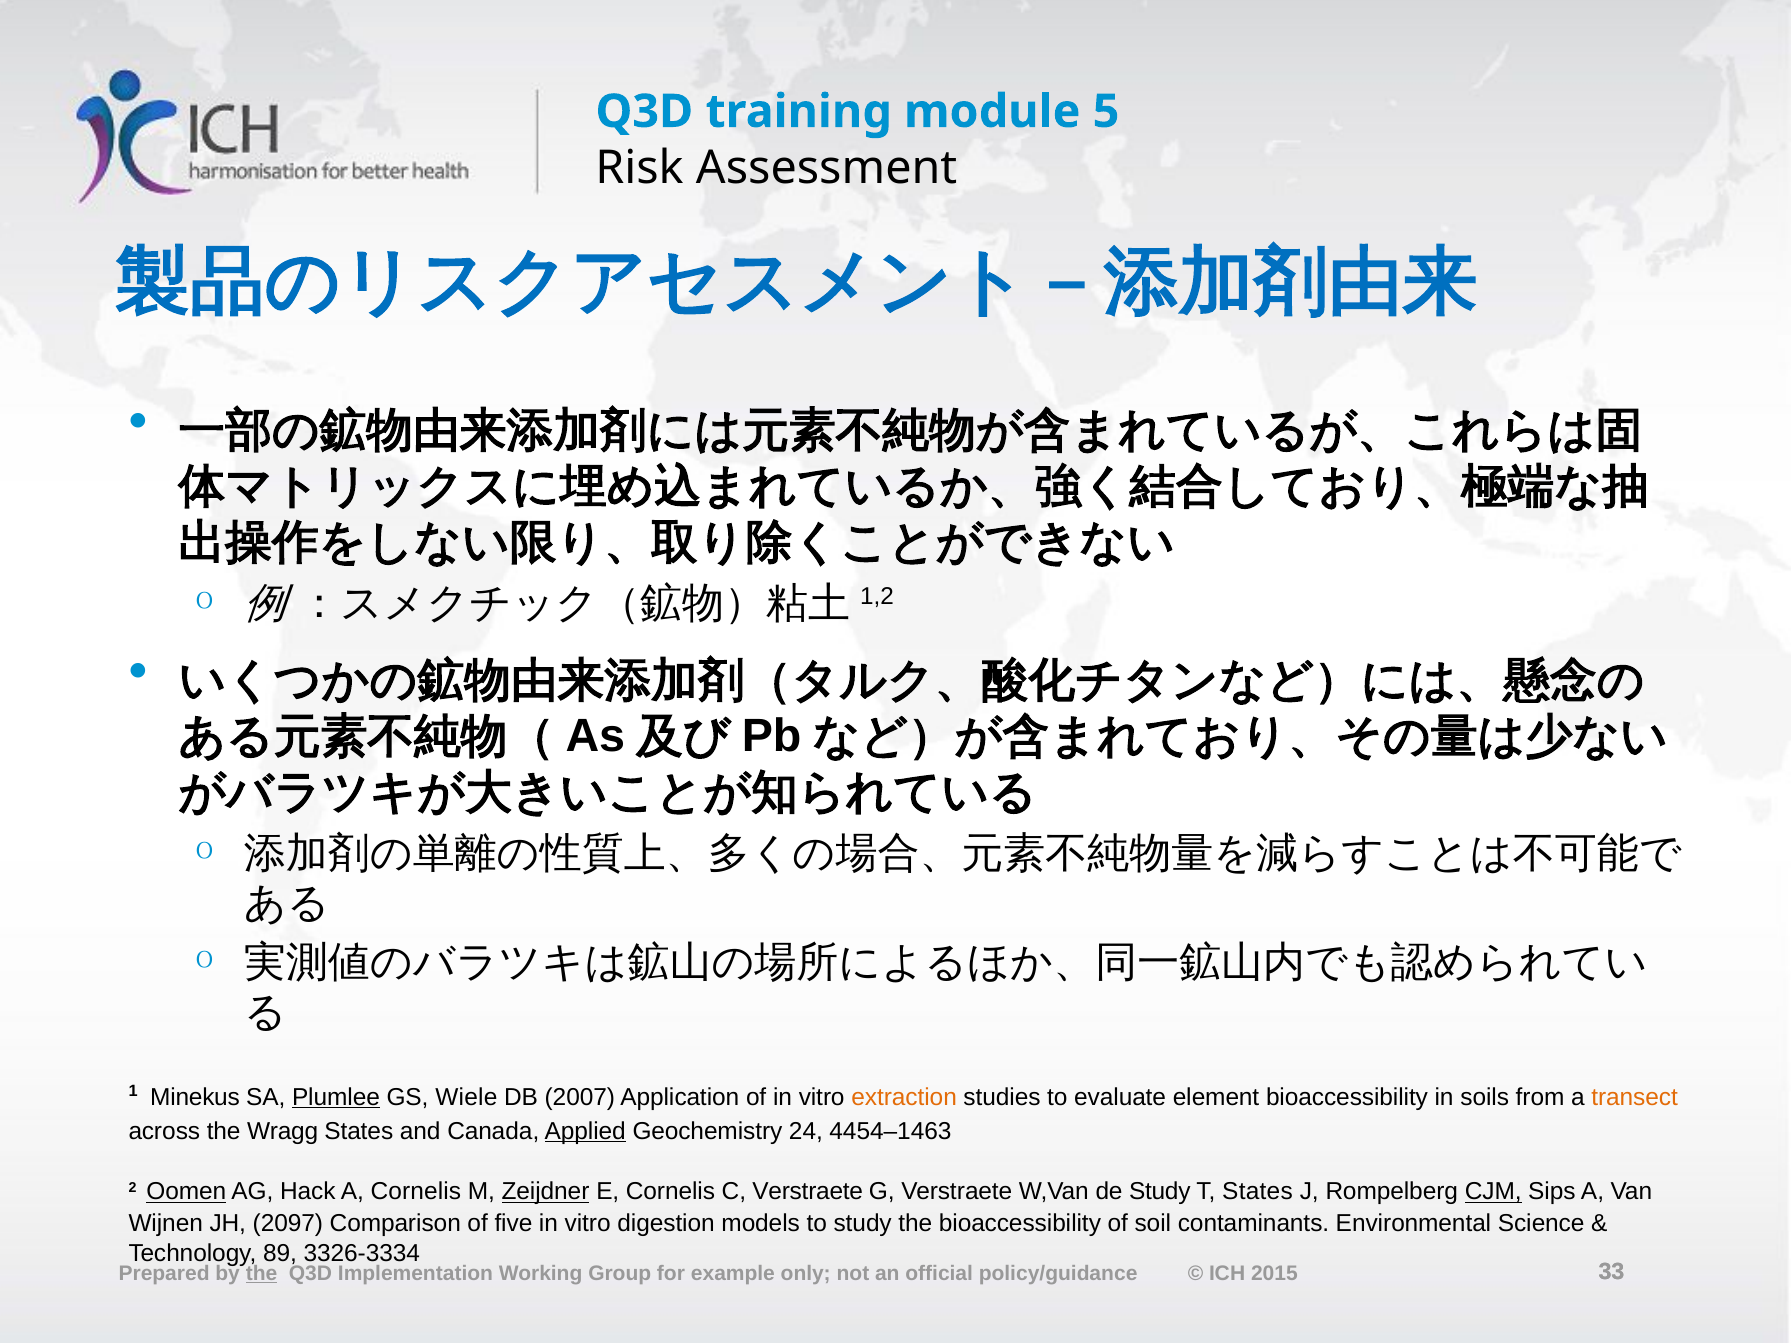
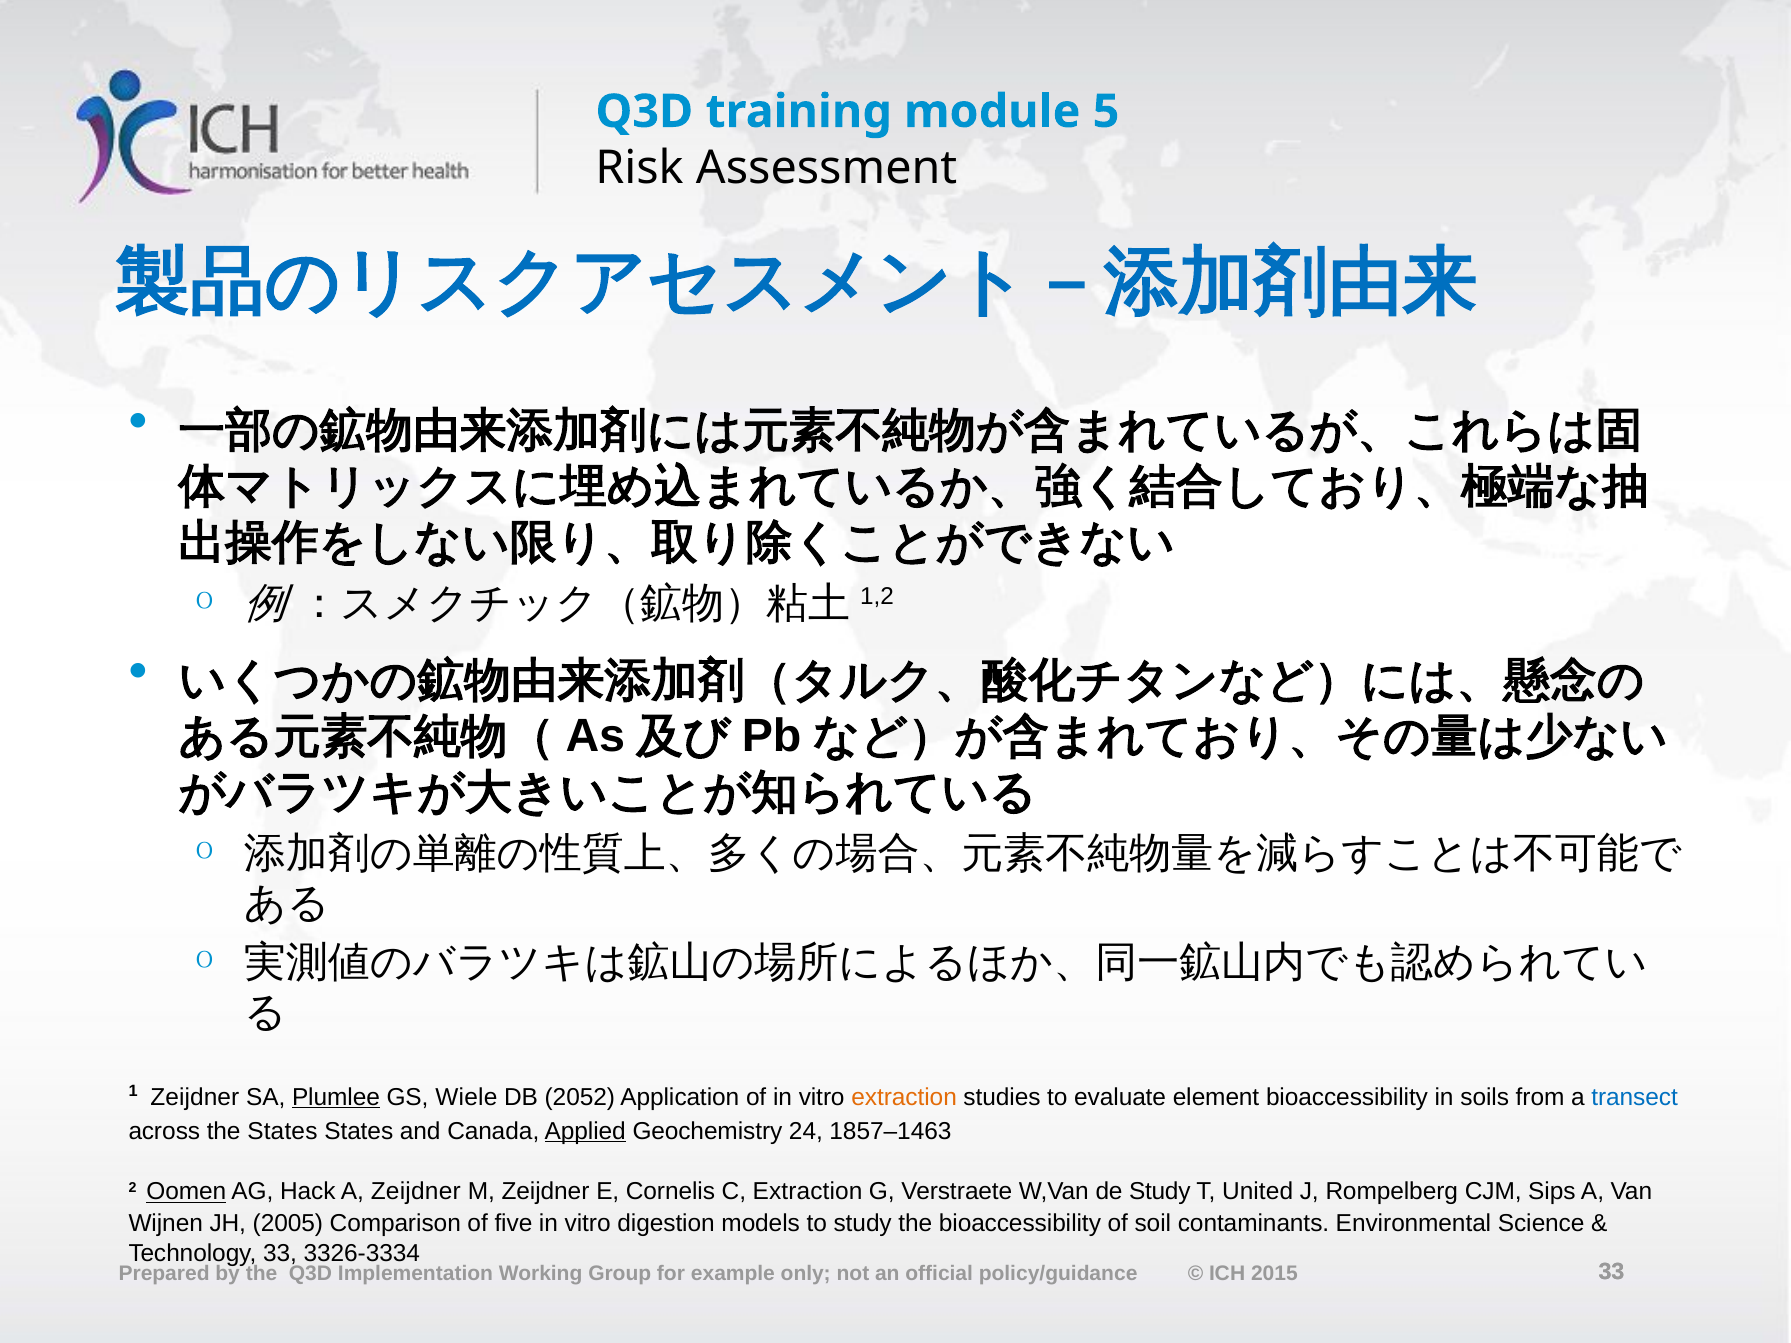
1 Minekus: Minekus -> Zeijdner
2007: 2007 -> 2052
transect colour: orange -> blue
the Wragg: Wragg -> States
4454–1463: 4454–1463 -> 1857–1463
A Cornelis: Cornelis -> Zeijdner
Zeijdner at (545, 1192) underline: present -> none
C Verstraete: Verstraete -> Extraction
T States: States -> United
CJM underline: present -> none
2097: 2097 -> 2005
Technology 89: 89 -> 33
the at (262, 1273) underline: present -> none
